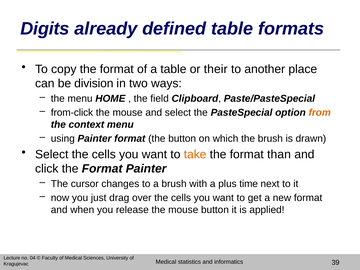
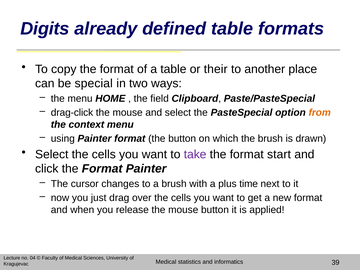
division: division -> special
from-click: from-click -> drag-click
take colour: orange -> purple
than: than -> start
